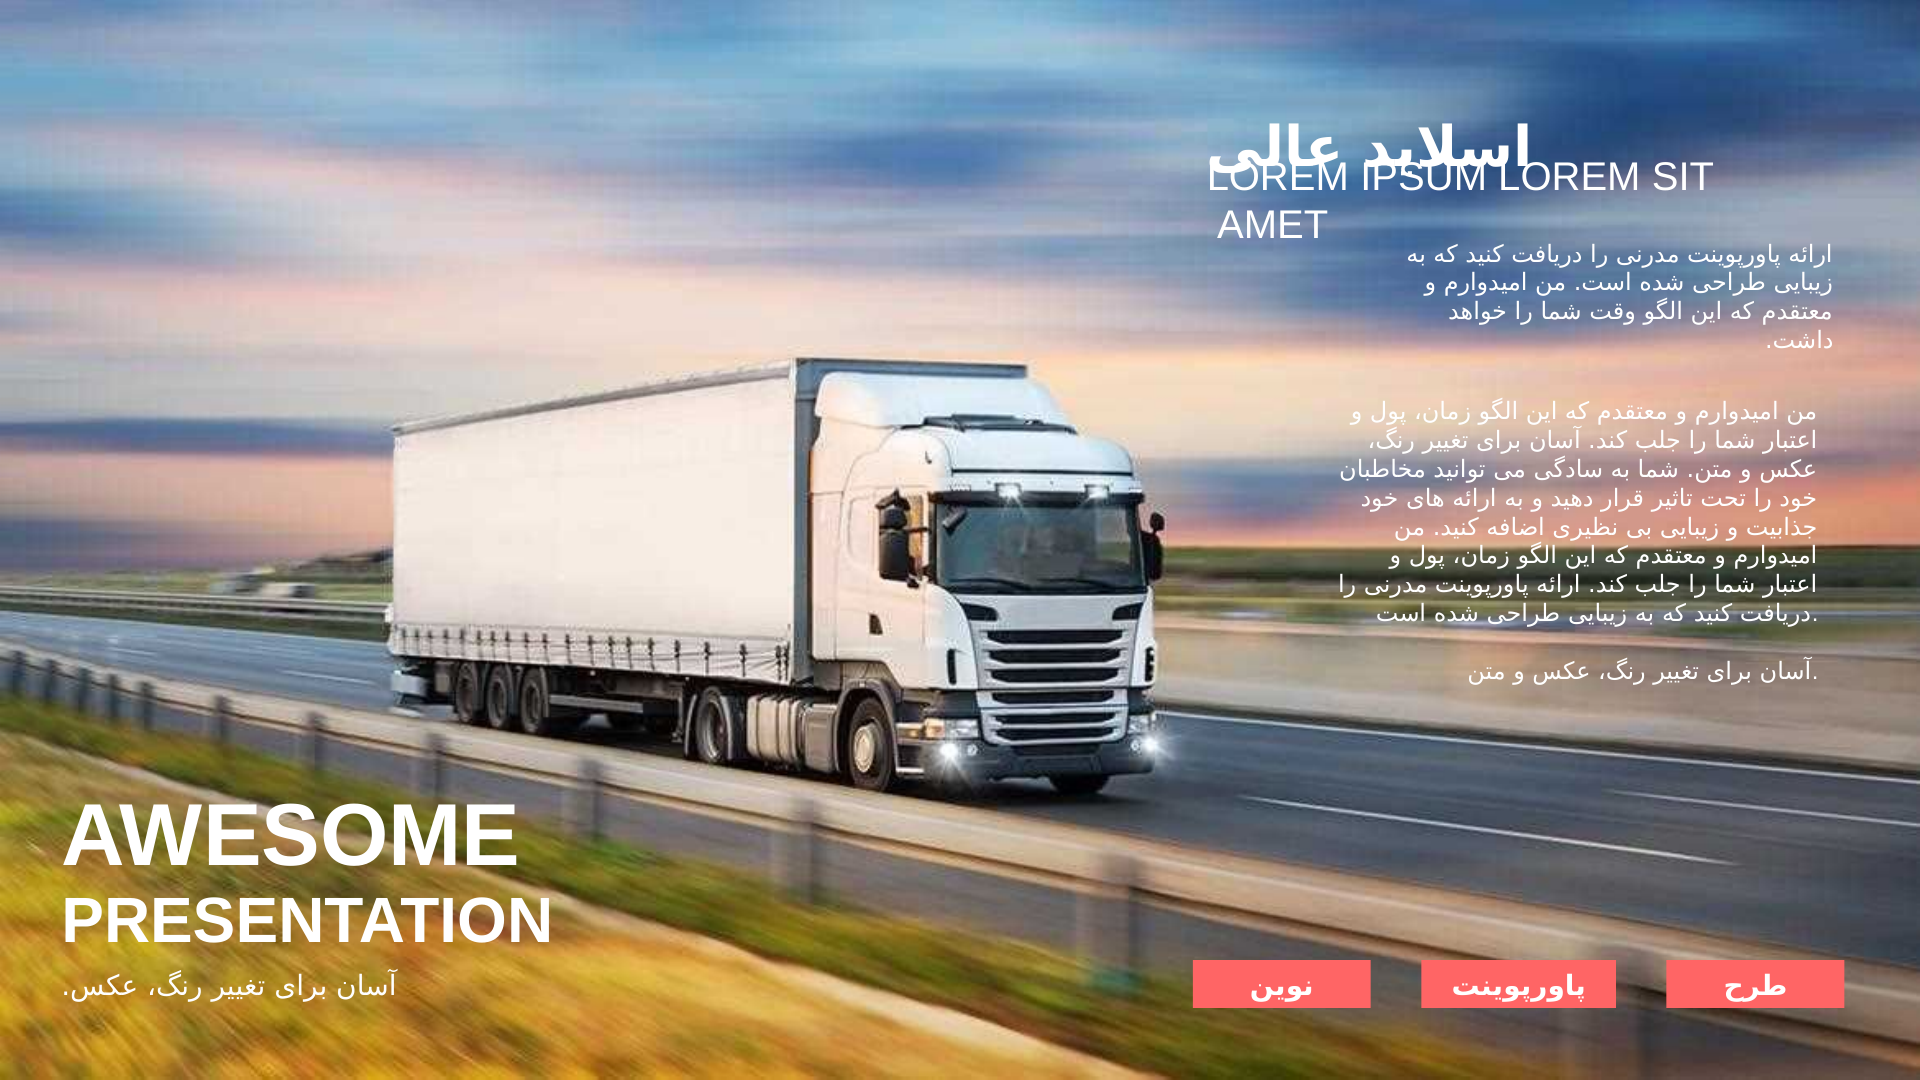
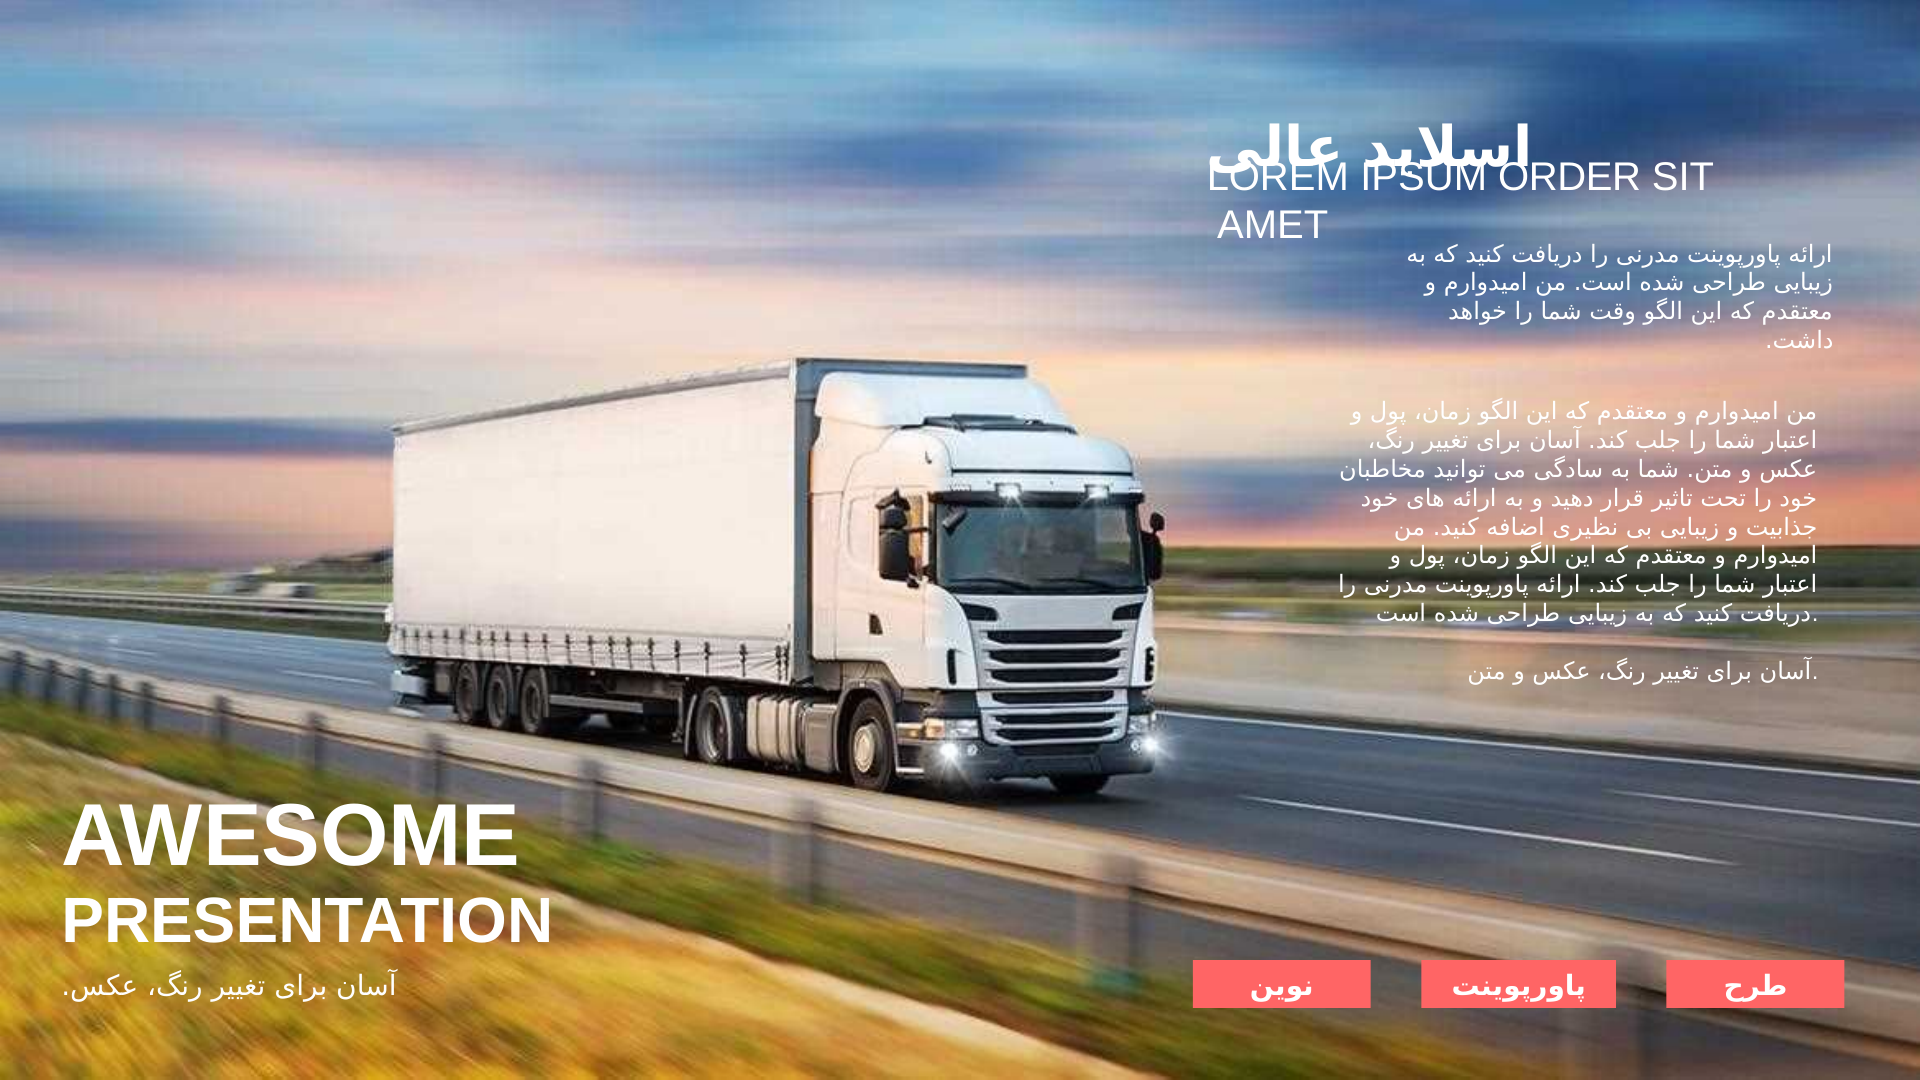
LOREM at (1569, 177): LOREM -> ORDER
